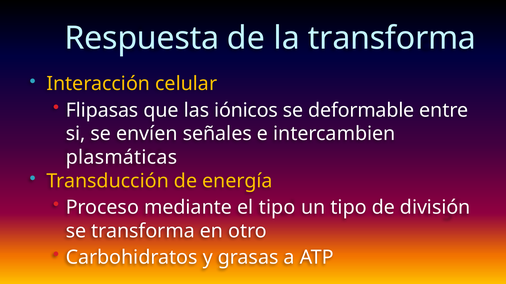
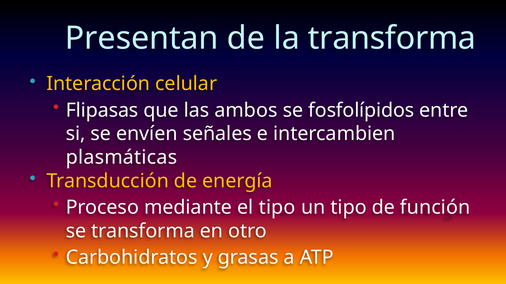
Respuesta: Respuesta -> Presentan
iónicos: iónicos -> ambos
deformable: deformable -> fosfolípidos
división: división -> función
